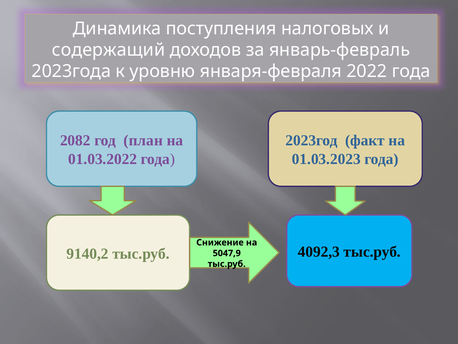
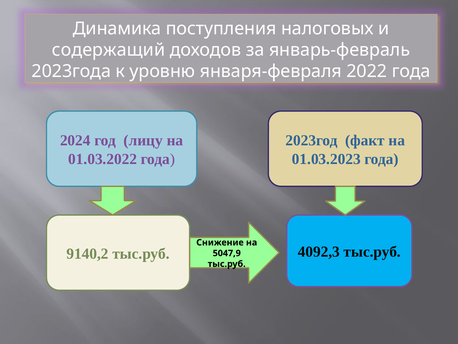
2082: 2082 -> 2024
план: план -> лицу
